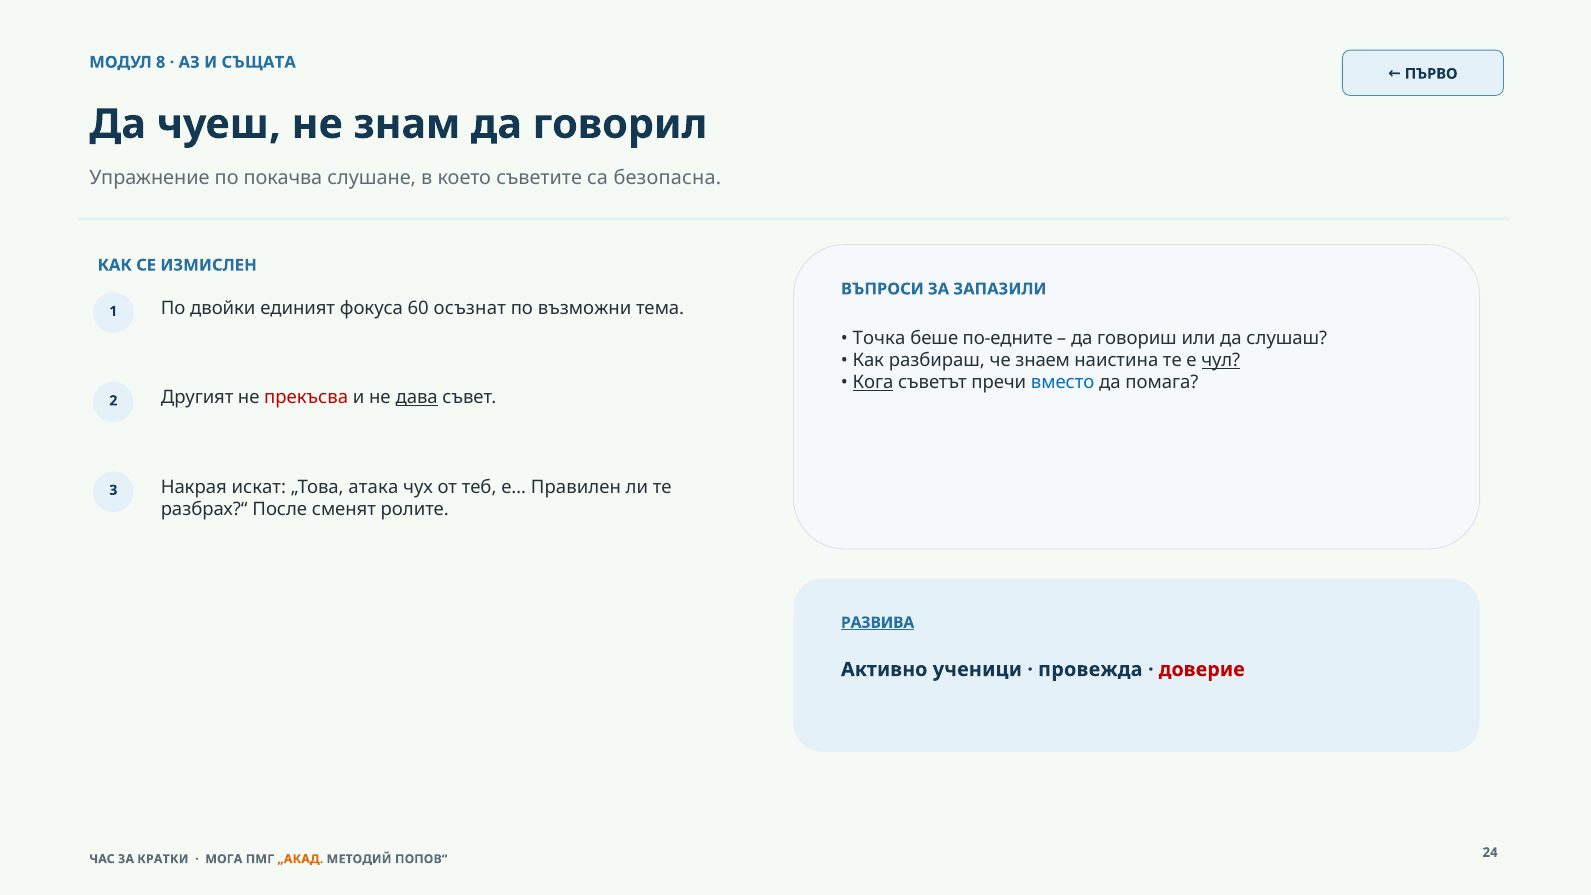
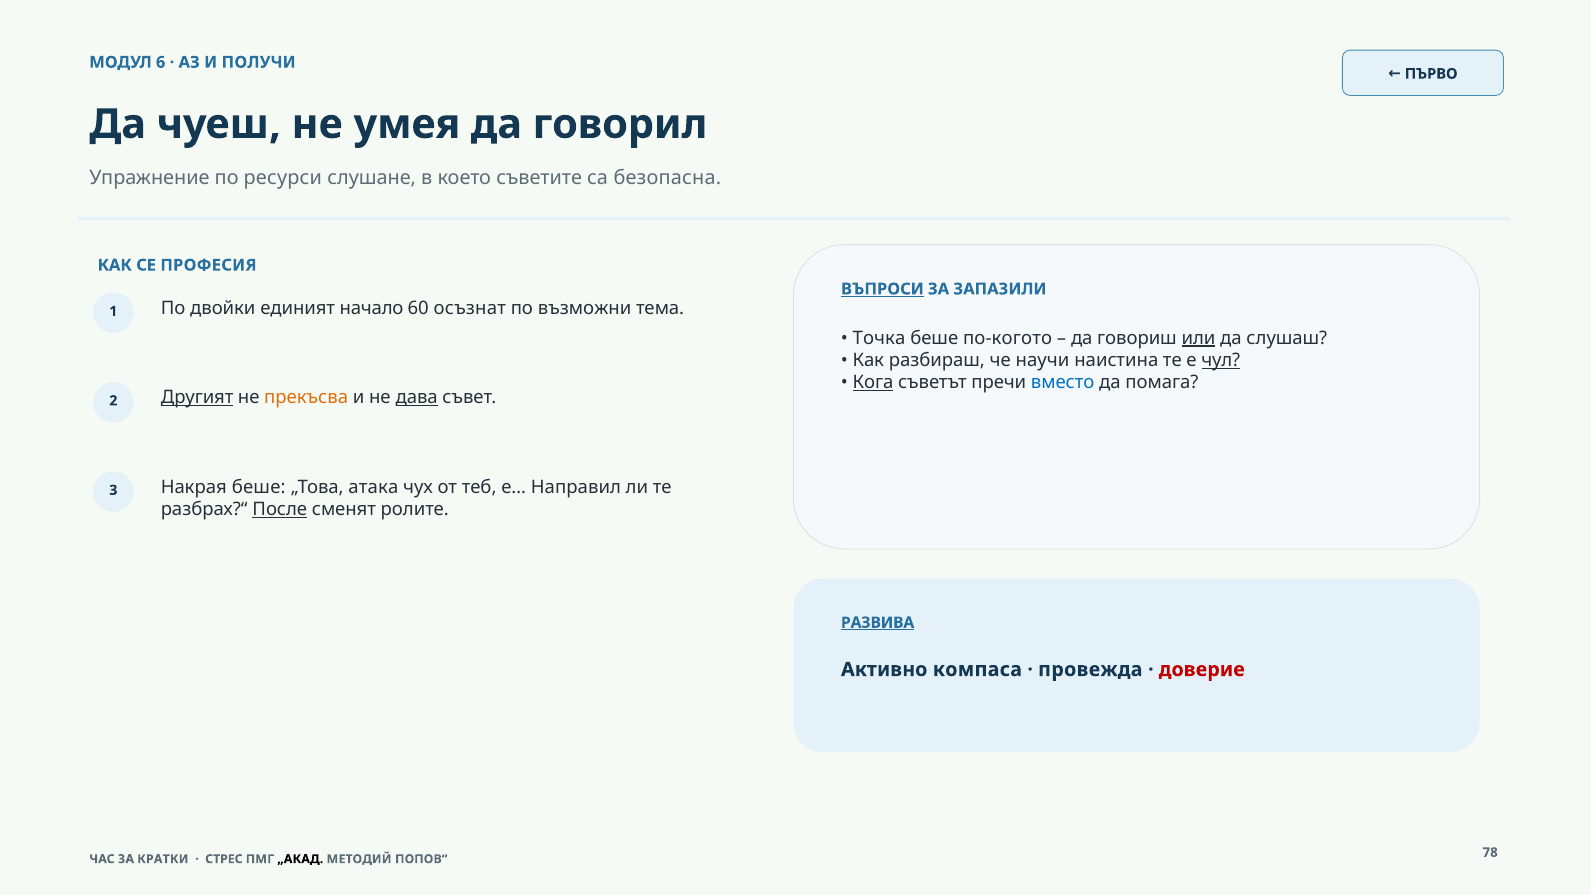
8: 8 -> 6
СЪЩАТА: СЪЩАТА -> ПОЛУЧИ
знам: знам -> умея
покачва: покачва -> ресурси
ИЗМИСЛЕН: ИЗМИСЛЕН -> ПРОФЕСИЯ
ВЪПРОСИ underline: none -> present
фокуса: фокуса -> начало
по-едните: по-едните -> по-когото
или underline: none -> present
знаем: знаем -> научи
Другият underline: none -> present
прекъсва colour: red -> orange
Накрая искат: искат -> беше
Правилен: Правилен -> Направил
После underline: none -> present
ученици: ученици -> компаса
МОГА: МОГА -> СТРЕС
„АКАД colour: orange -> black
24: 24 -> 78
